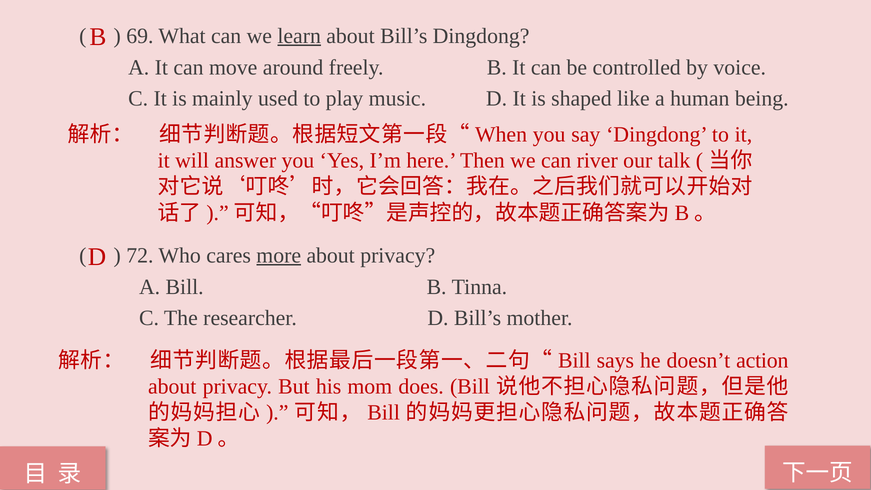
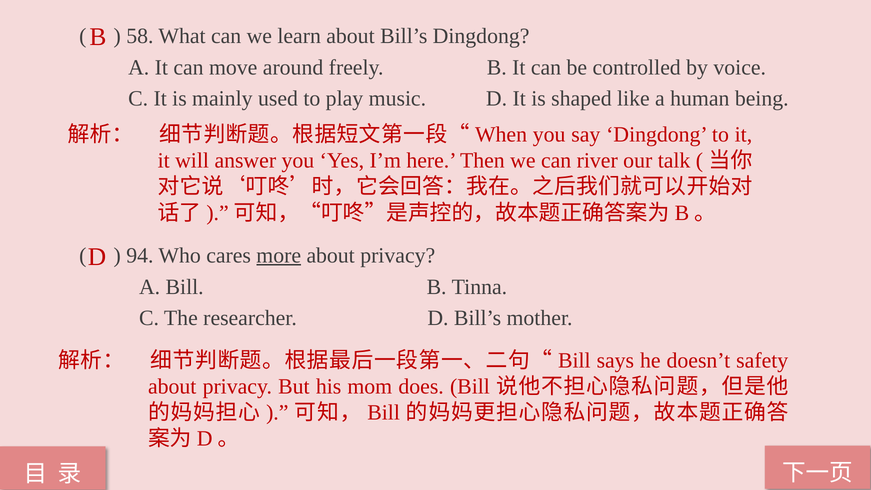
69: 69 -> 58
learn underline: present -> none
72: 72 -> 94
action: action -> safety
